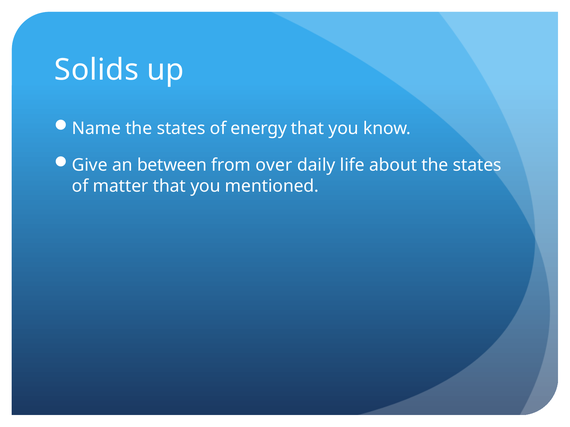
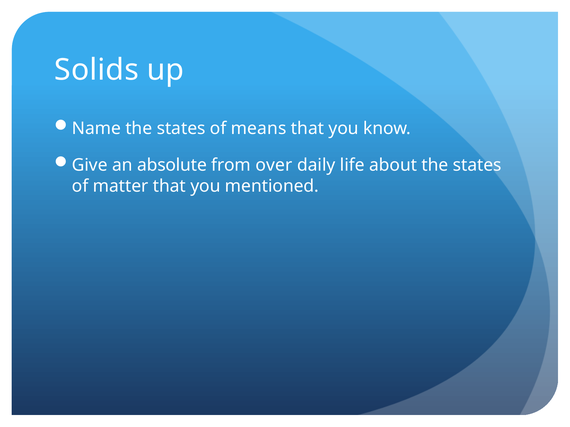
energy: energy -> means
between: between -> absolute
